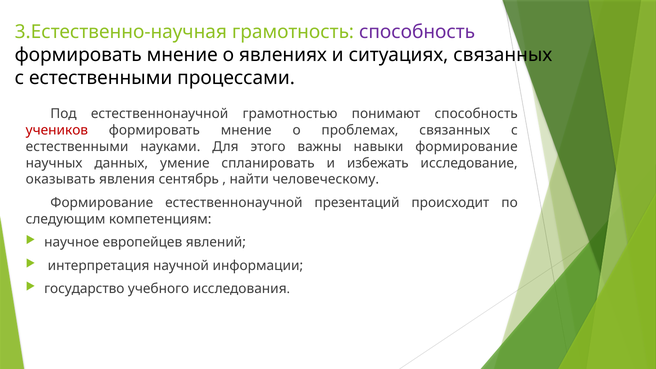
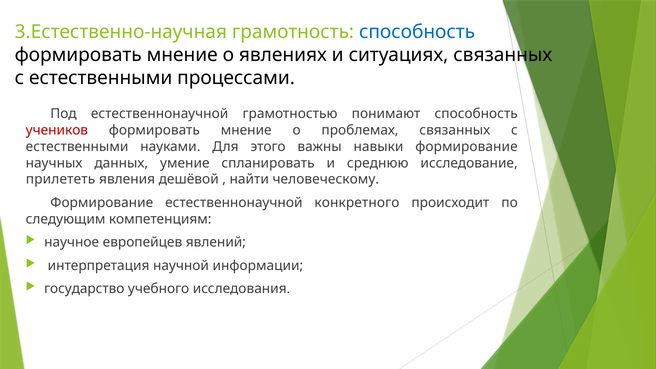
способность at (417, 32) colour: purple -> blue
избежать: избежать -> среднюю
оказывать: оказывать -> прилететь
сентябрь: сентябрь -> дешёвой
презентаций: презентаций -> конкретного
